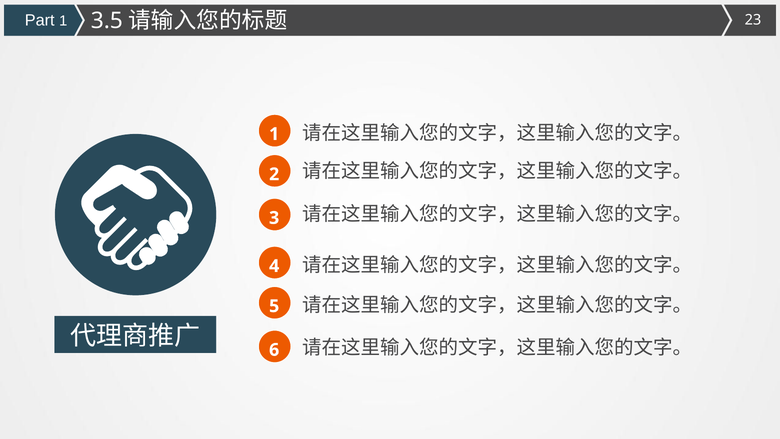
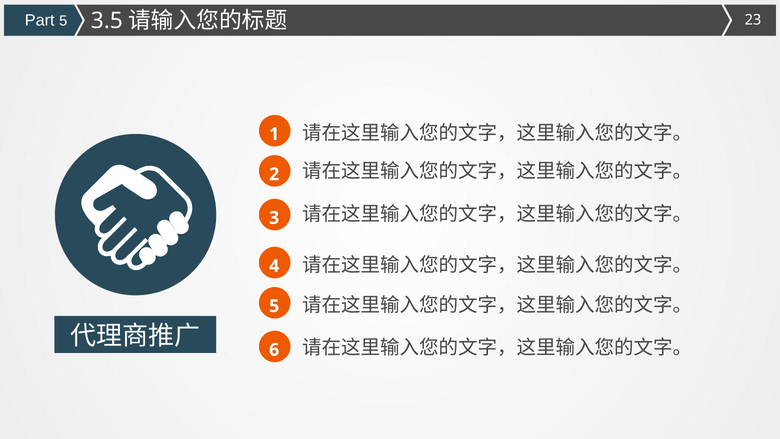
Part 1: 1 -> 5
